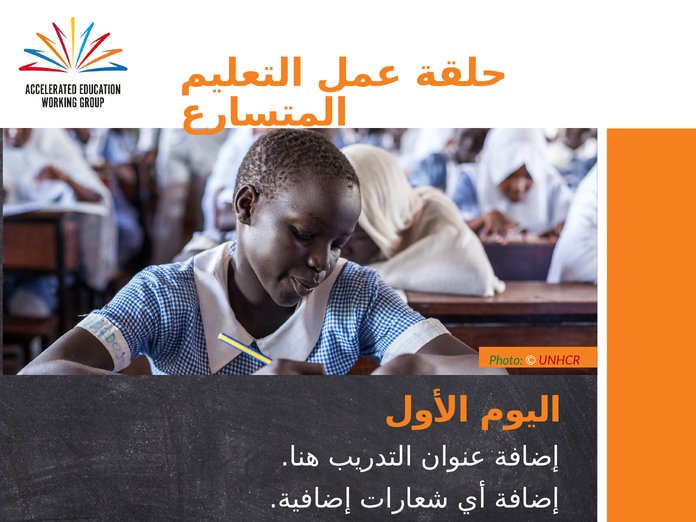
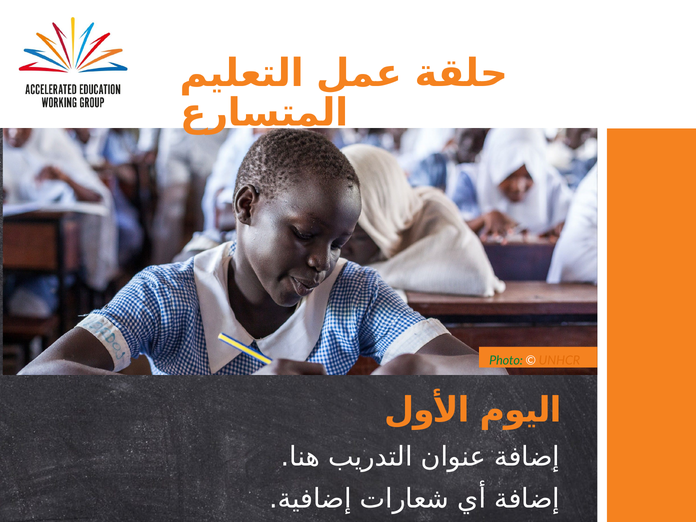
UNHCR colour: red -> orange
